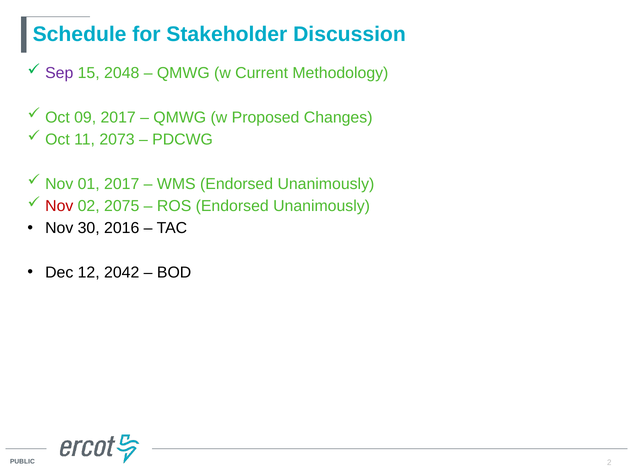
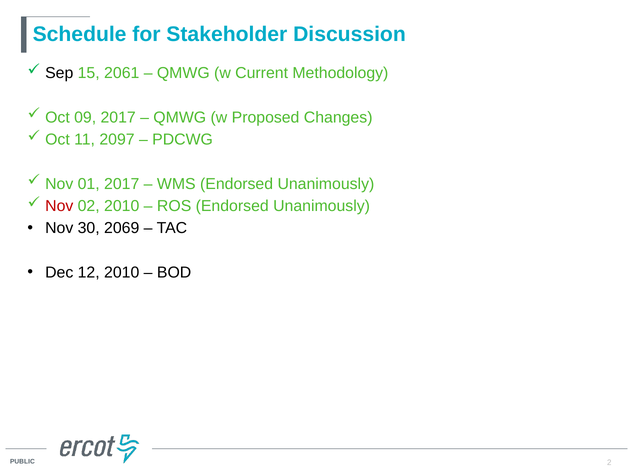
Sep colour: purple -> black
2048: 2048 -> 2061
2073: 2073 -> 2097
02 2075: 2075 -> 2010
2016: 2016 -> 2069
12 2042: 2042 -> 2010
